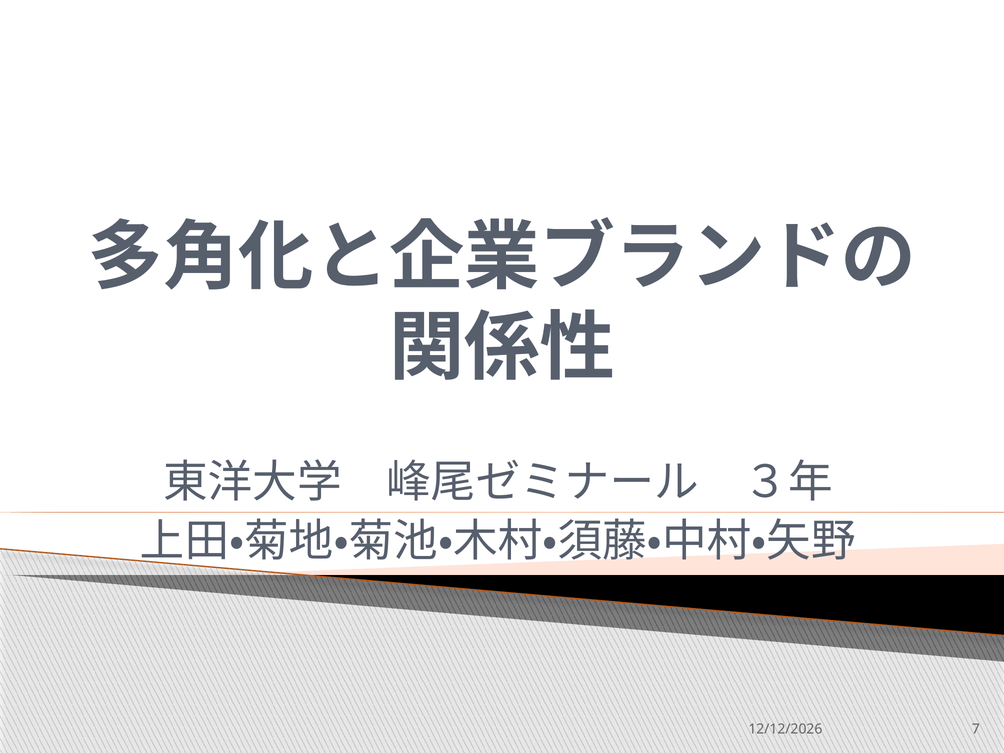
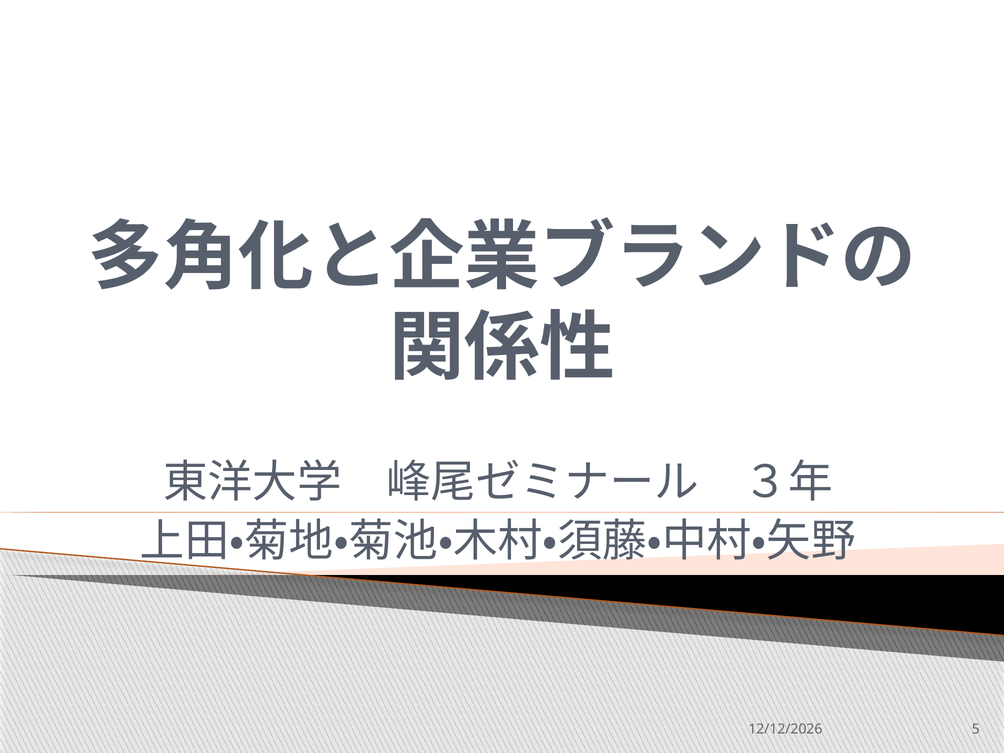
7: 7 -> 5
